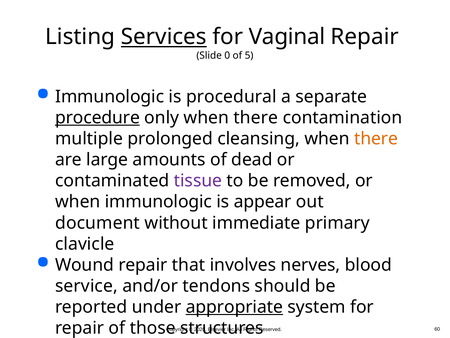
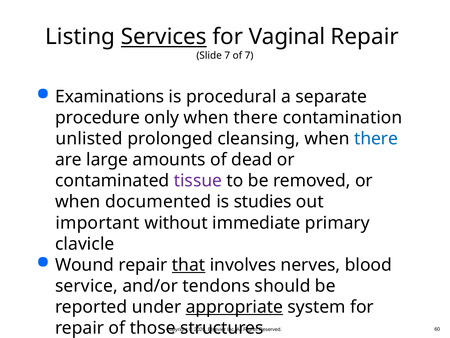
Slide 0: 0 -> 7
of 5: 5 -> 7
Immunologic at (110, 96): Immunologic -> Examinations
procedure underline: present -> none
multiple: multiple -> unlisted
there at (376, 139) colour: orange -> blue
when immunologic: immunologic -> documented
appear: appear -> studies
document: document -> important
that underline: none -> present
